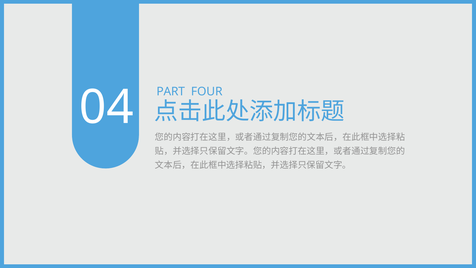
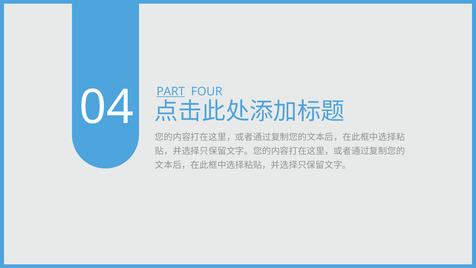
PART underline: none -> present
